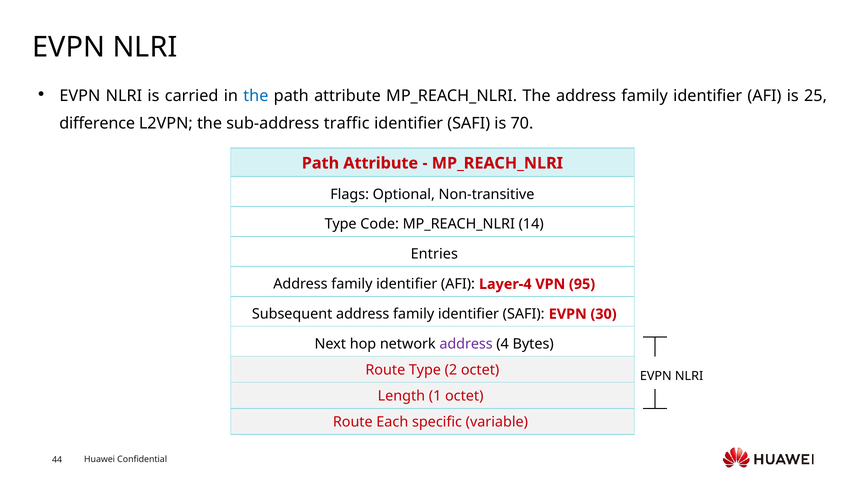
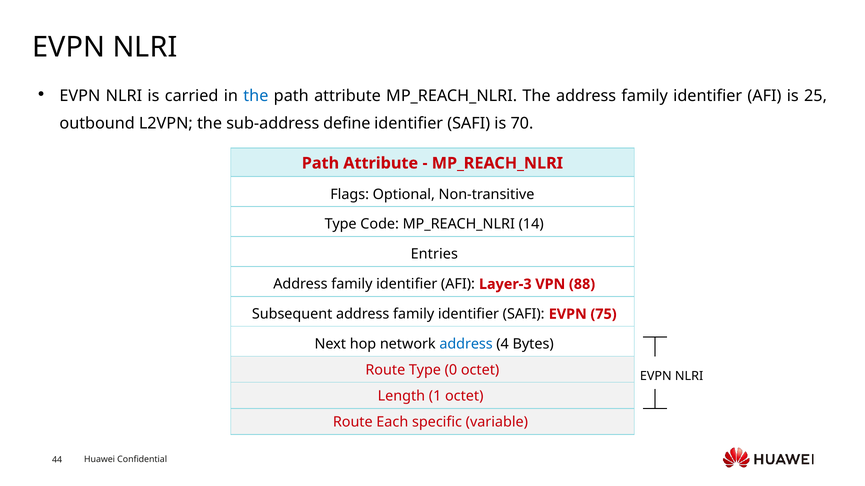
difference: difference -> outbound
traffic: traffic -> define
Layer-4: Layer-4 -> Layer-3
95: 95 -> 88
30: 30 -> 75
address at (466, 344) colour: purple -> blue
2: 2 -> 0
